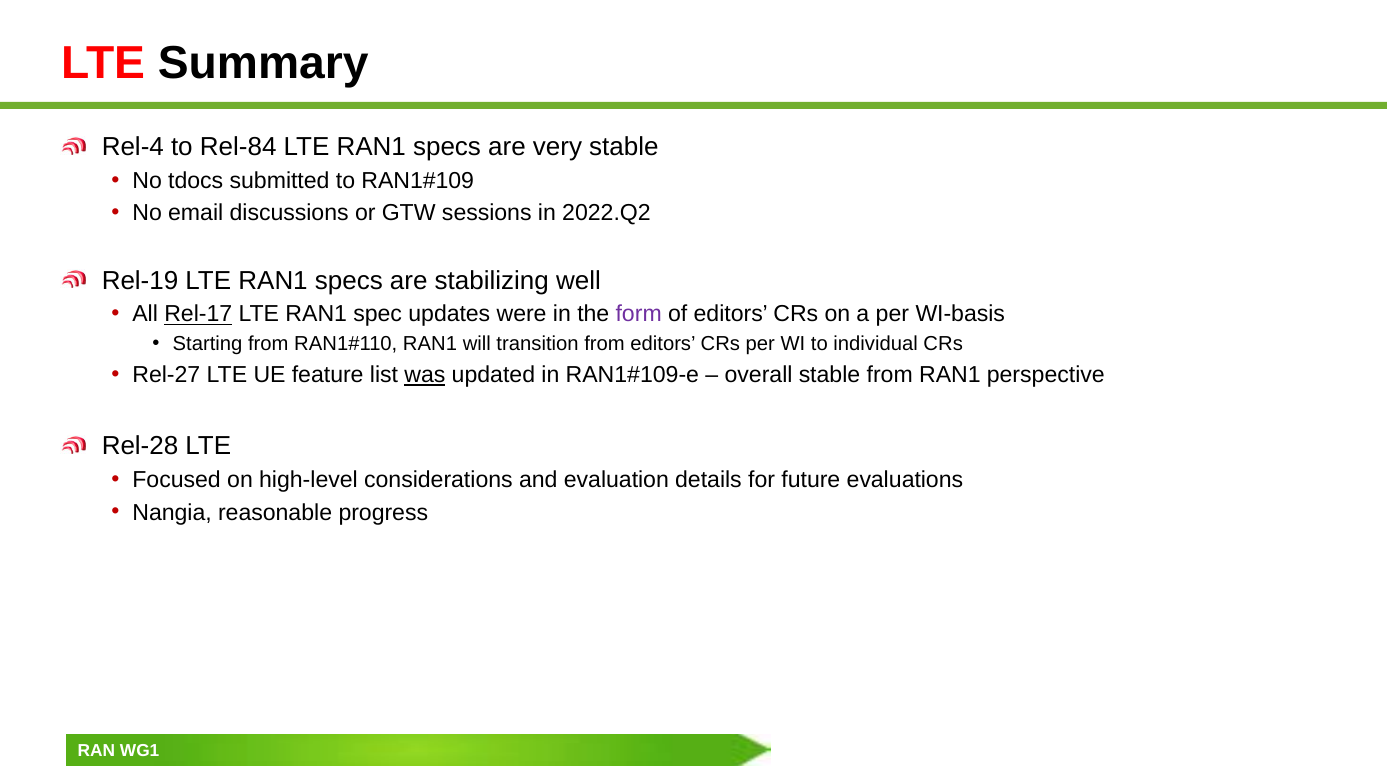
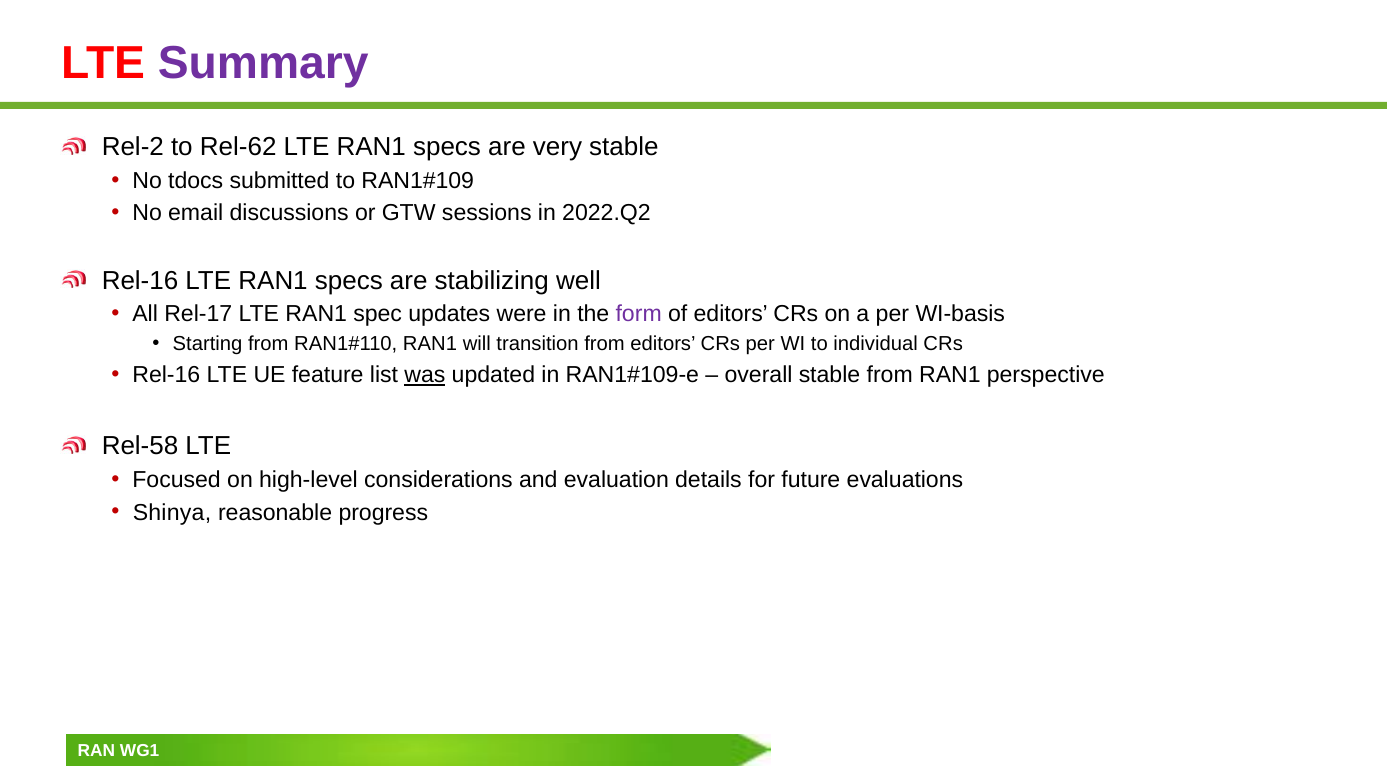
Summary colour: black -> purple
Rel-4: Rel-4 -> Rel-2
Rel-84: Rel-84 -> Rel-62
Rel-19 at (140, 281): Rel-19 -> Rel-16
Rel-17 underline: present -> none
Rel-27 at (166, 375): Rel-27 -> Rel-16
Rel-28: Rel-28 -> Rel-58
Nangia: Nangia -> Shinya
